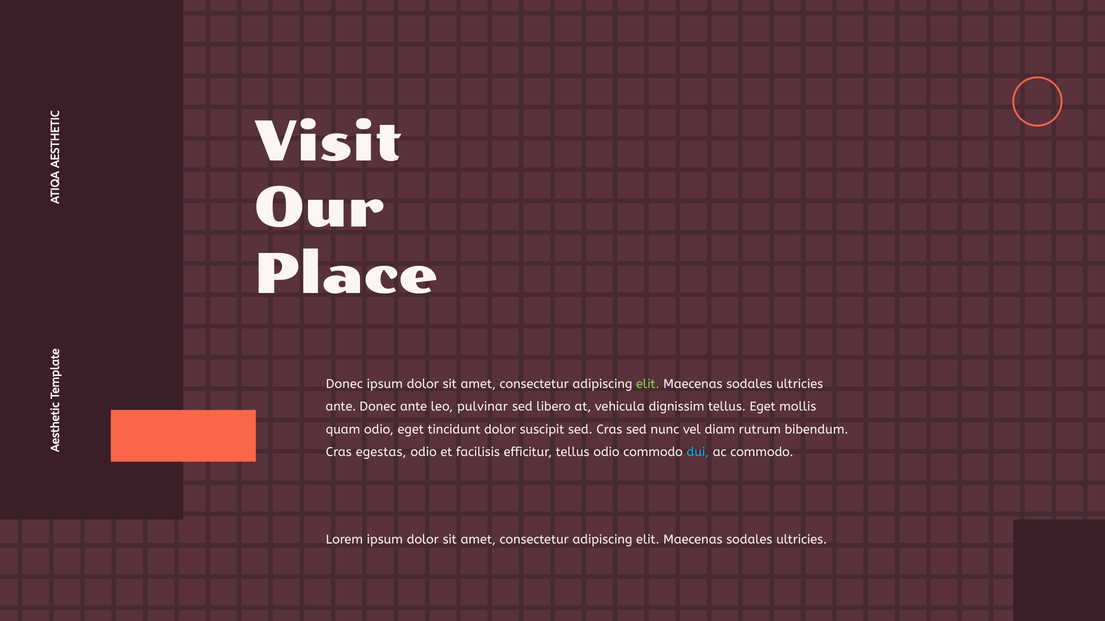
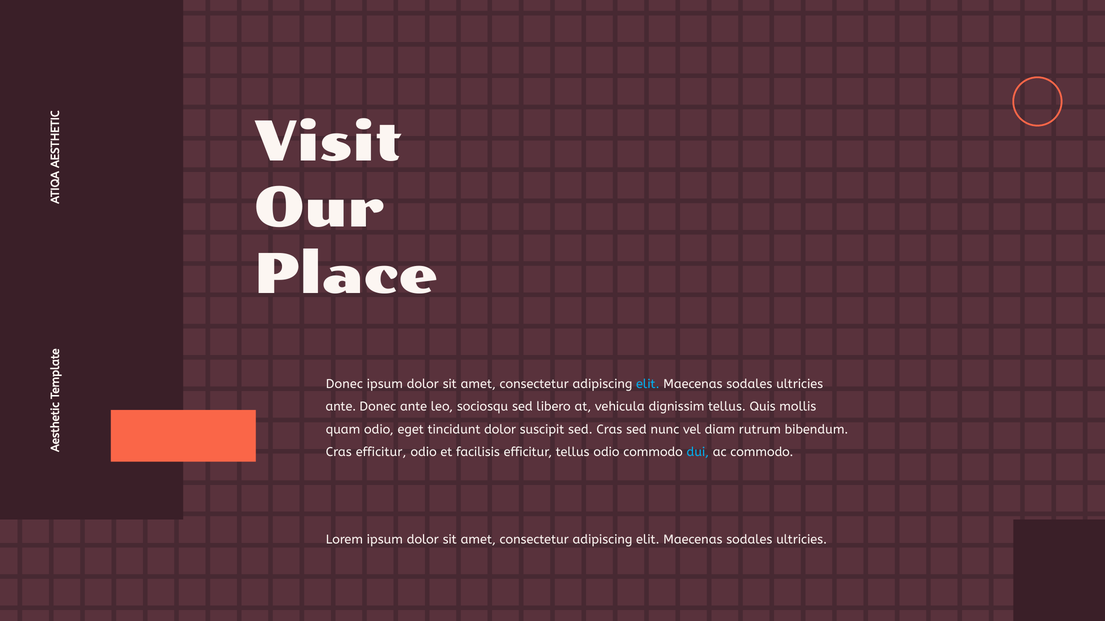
elit at (648, 384) colour: light green -> light blue
pulvinar: pulvinar -> sociosqu
tellus Eget: Eget -> Quis
Cras egestas: egestas -> efficitur
